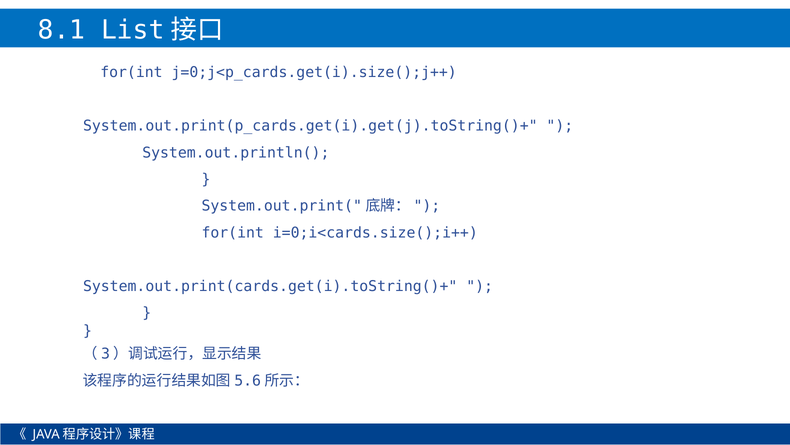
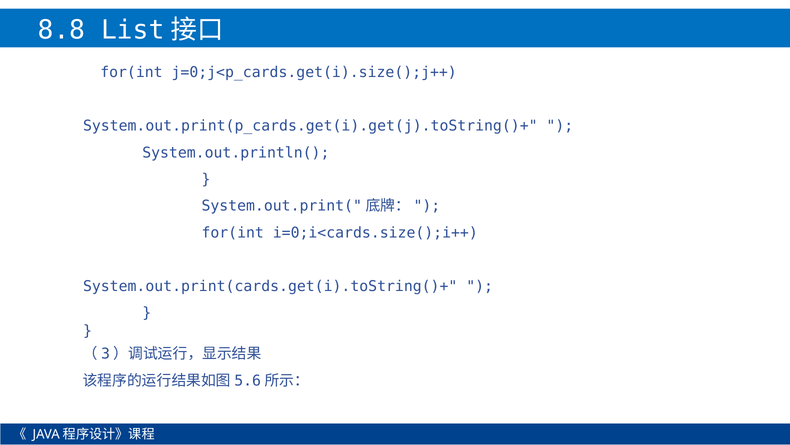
8.1: 8.1 -> 8.8
